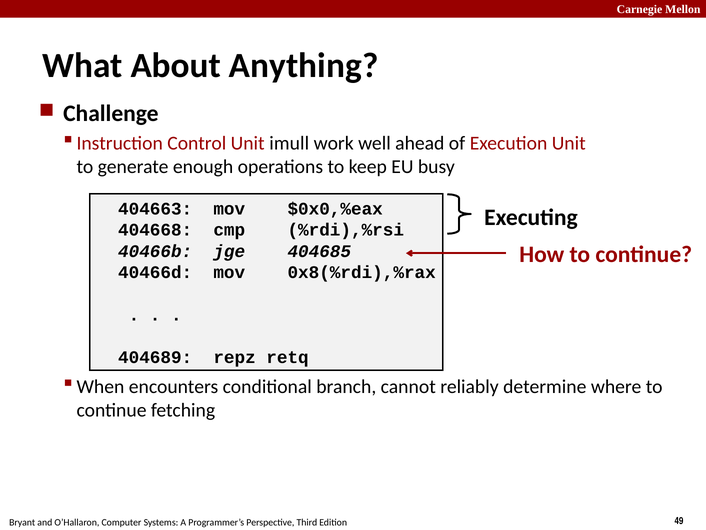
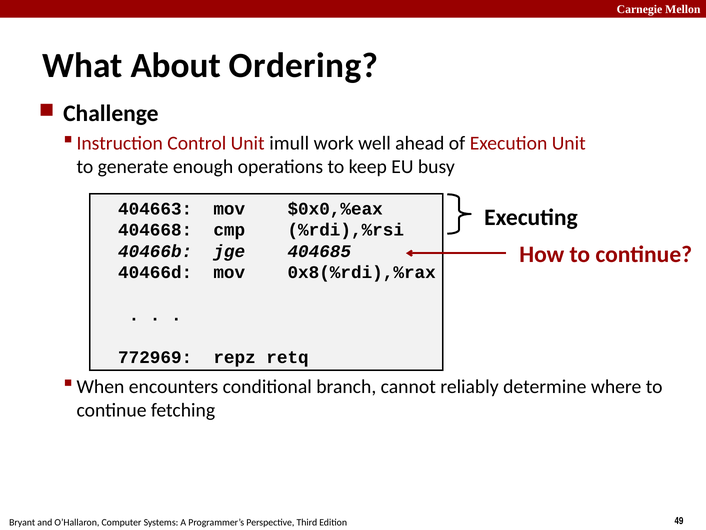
Anything: Anything -> Ordering
404689: 404689 -> 772969
